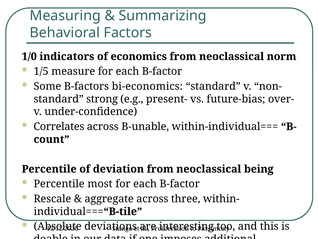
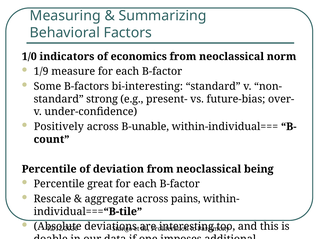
1/5: 1/5 -> 1/9
bi-economics: bi-economics -> bi-interesting
Correlates: Correlates -> Positively
most: most -> great
three: three -> pains
